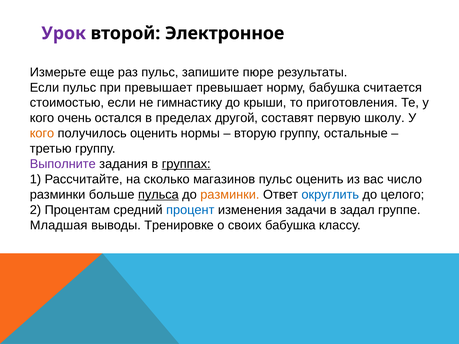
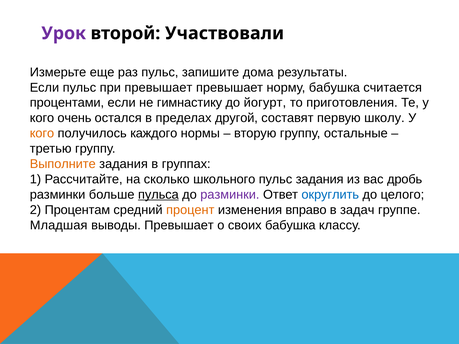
Электронное: Электронное -> Участвовали
пюре: пюре -> дома
стоимостью: стоимостью -> процентами
крыши: крыши -> йогурт
получилось оценить: оценить -> каждого
Выполните colour: purple -> orange
группах underline: present -> none
магазинов: магазинов -> школьного
пульс оценить: оценить -> задания
число: число -> дробь
разминки at (230, 195) colour: orange -> purple
процент colour: blue -> orange
задачи: задачи -> вправо
задал: задал -> задач
выводы Тренировке: Тренировке -> Превышает
